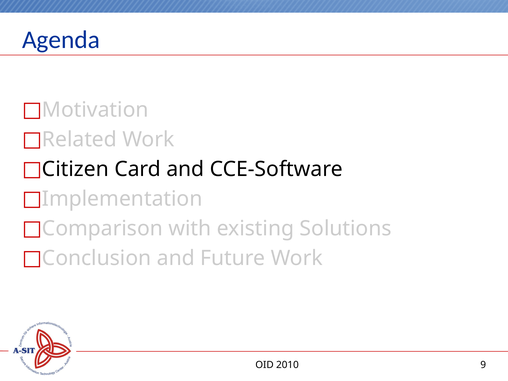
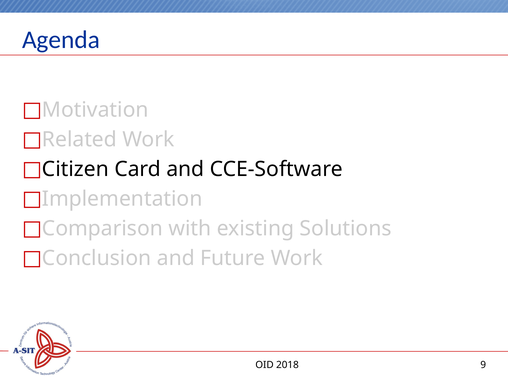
2010: 2010 -> 2018
